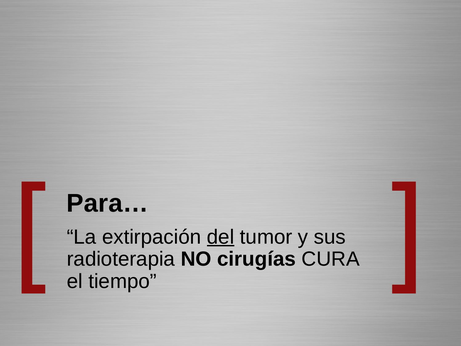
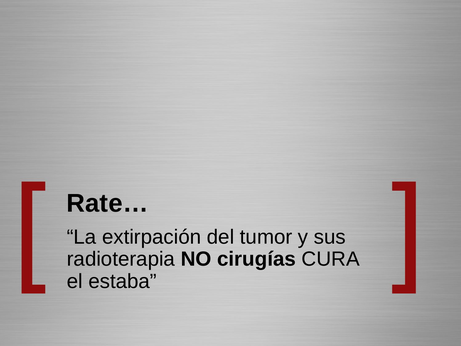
Para…: Para… -> Rate…
del underline: present -> none
tiempo: tiempo -> estaba
